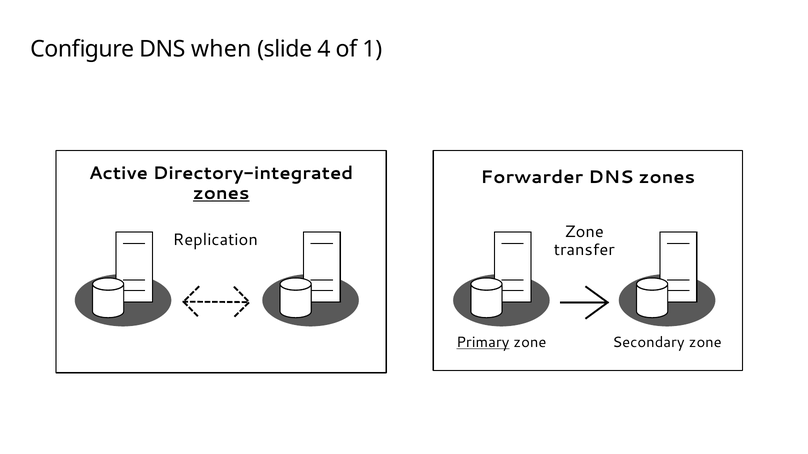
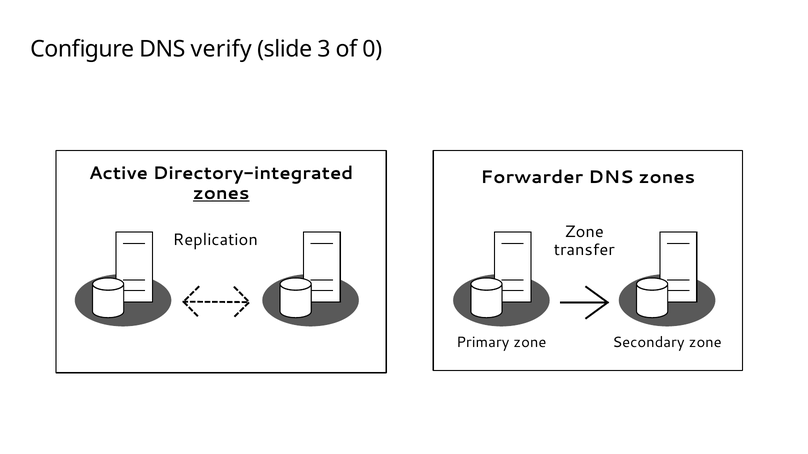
when: when -> verify
4: 4 -> 3
1: 1 -> 0
Primary underline: present -> none
